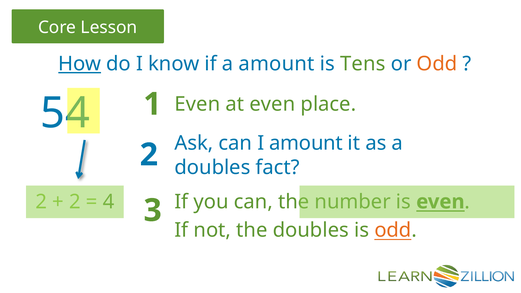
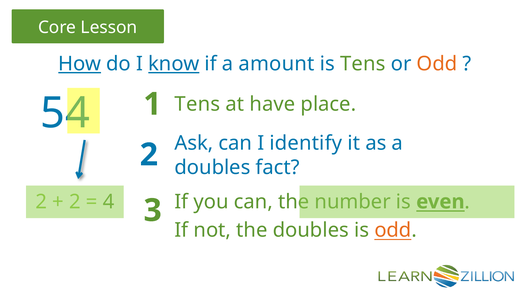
know underline: none -> present
Even at (197, 104): Even -> Tens
at even: even -> have
I amount: amount -> identify
